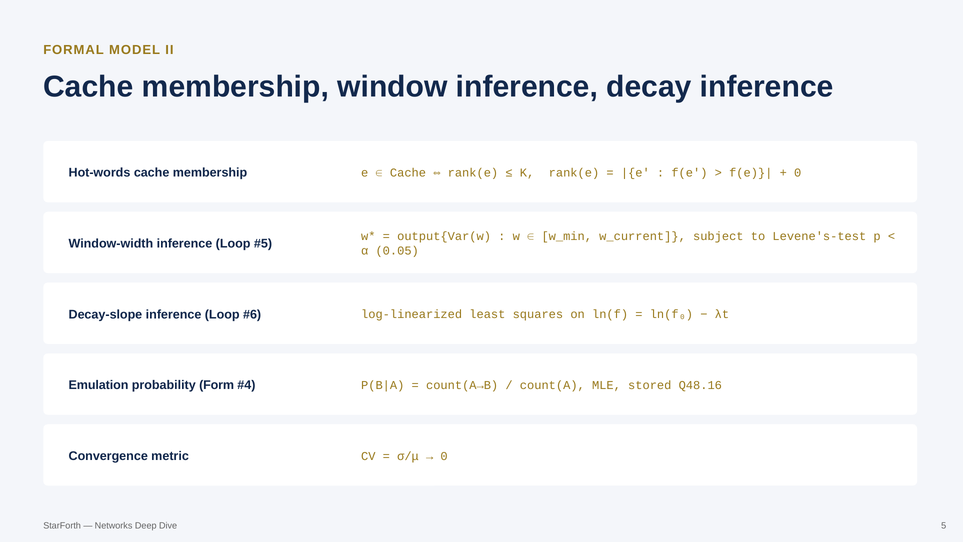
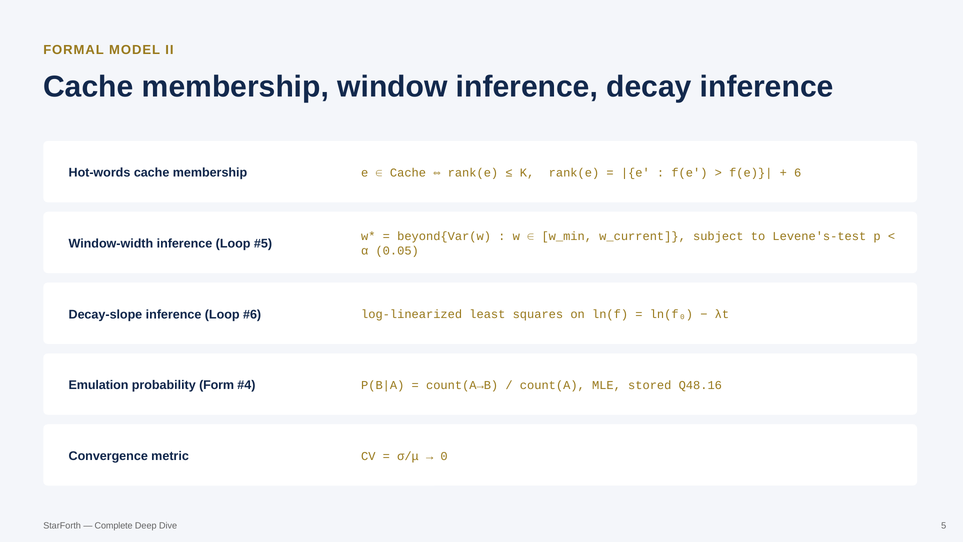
0 at (798, 173): 0 -> 6
output{Var(w: output{Var(w -> beyond{Var(w
Networks: Networks -> Complete
